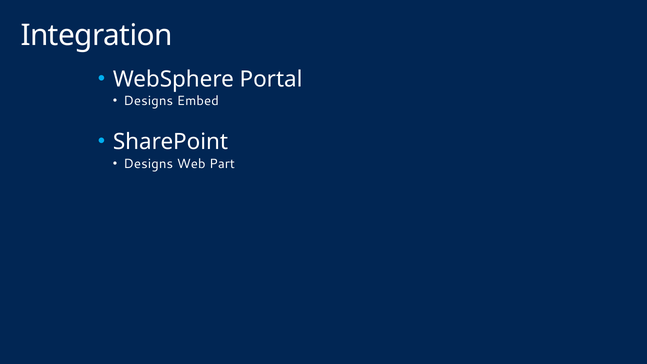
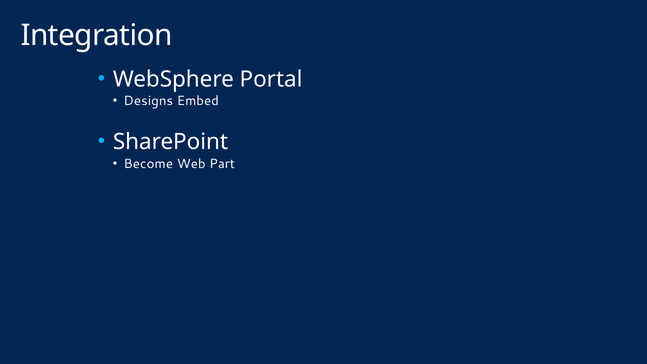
Designs at (148, 164): Designs -> Become
